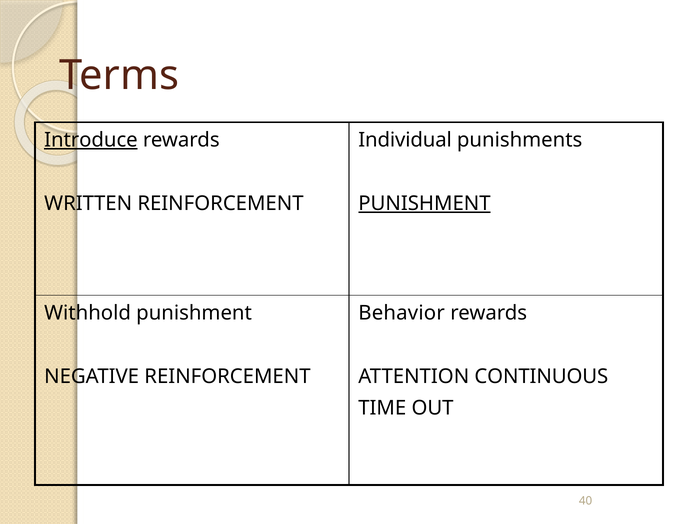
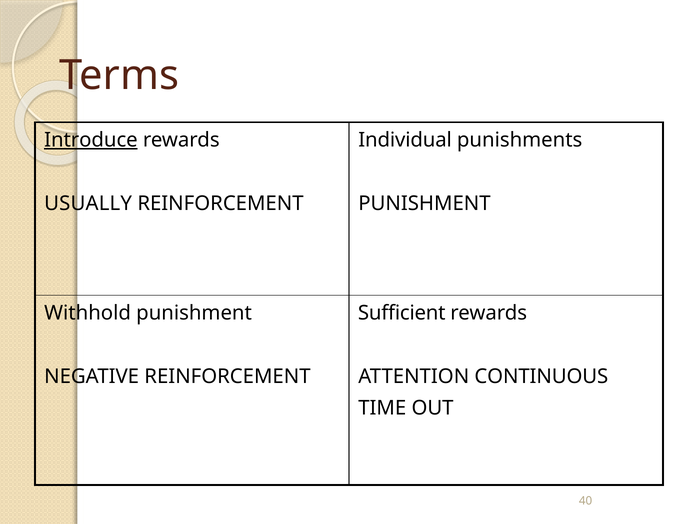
WRITTEN: WRITTEN -> USUALLY
PUNISHMENT at (424, 203) underline: present -> none
Behavior: Behavior -> Sufficient
